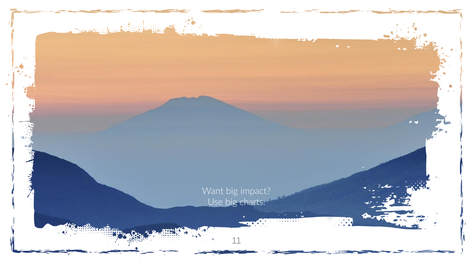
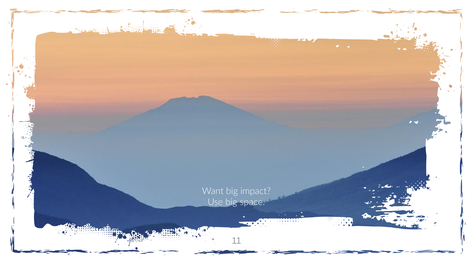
charts: charts -> space
